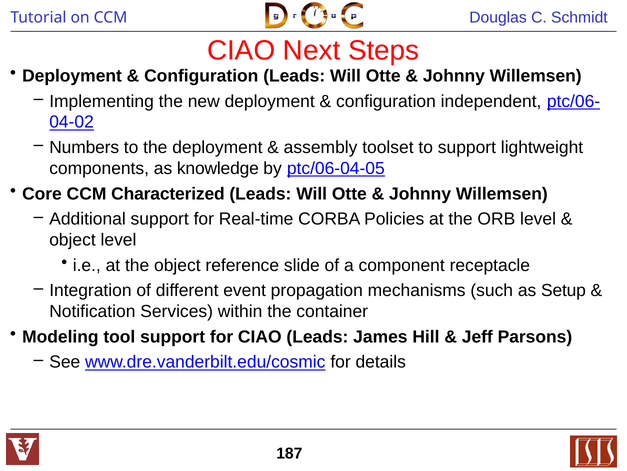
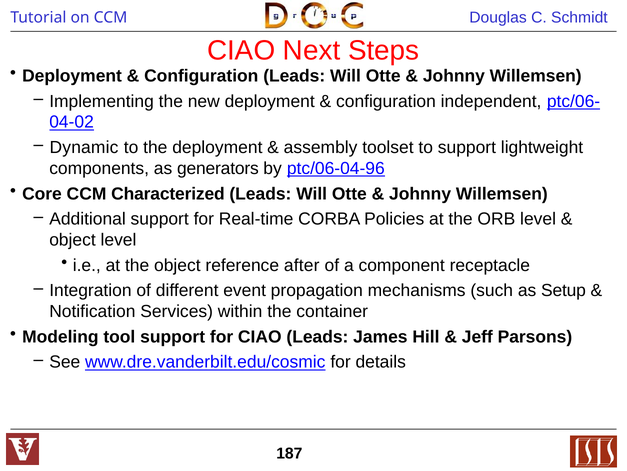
Numbers: Numbers -> Dynamic
knowledge: knowledge -> generators
ptc/06-04-05: ptc/06-04-05 -> ptc/06-04-96
slide: slide -> after
